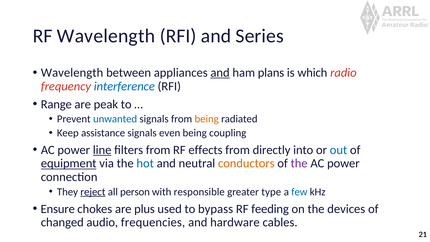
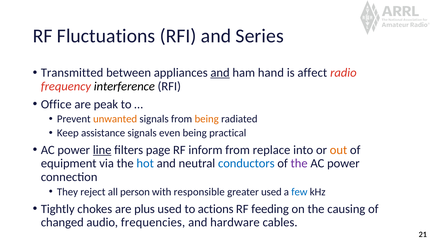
RF Wavelength: Wavelength -> Fluctuations
Wavelength at (72, 73): Wavelength -> Transmitted
plans: plans -> hand
which: which -> affect
interference colour: blue -> black
Range: Range -> Office
unwanted colour: blue -> orange
coupling: coupling -> practical
filters from: from -> page
effects: effects -> inform
directly: directly -> replace
out colour: blue -> orange
equipment underline: present -> none
conductors colour: orange -> blue
reject underline: present -> none
greater type: type -> used
Ensure: Ensure -> Tightly
bypass: bypass -> actions
devices: devices -> causing
